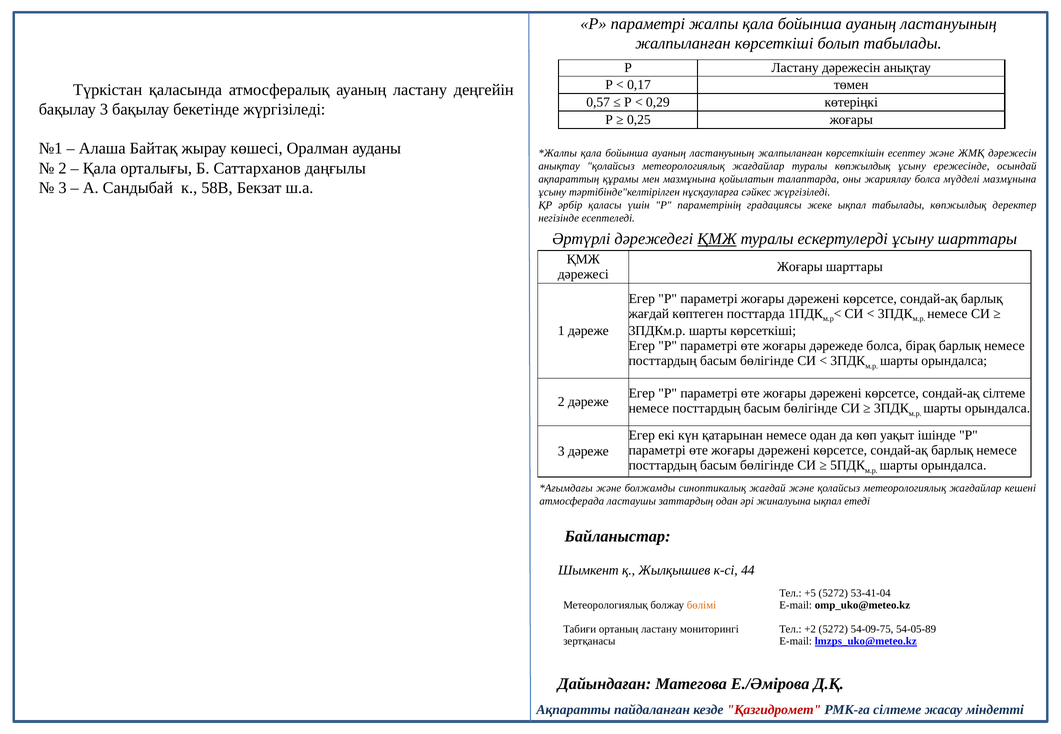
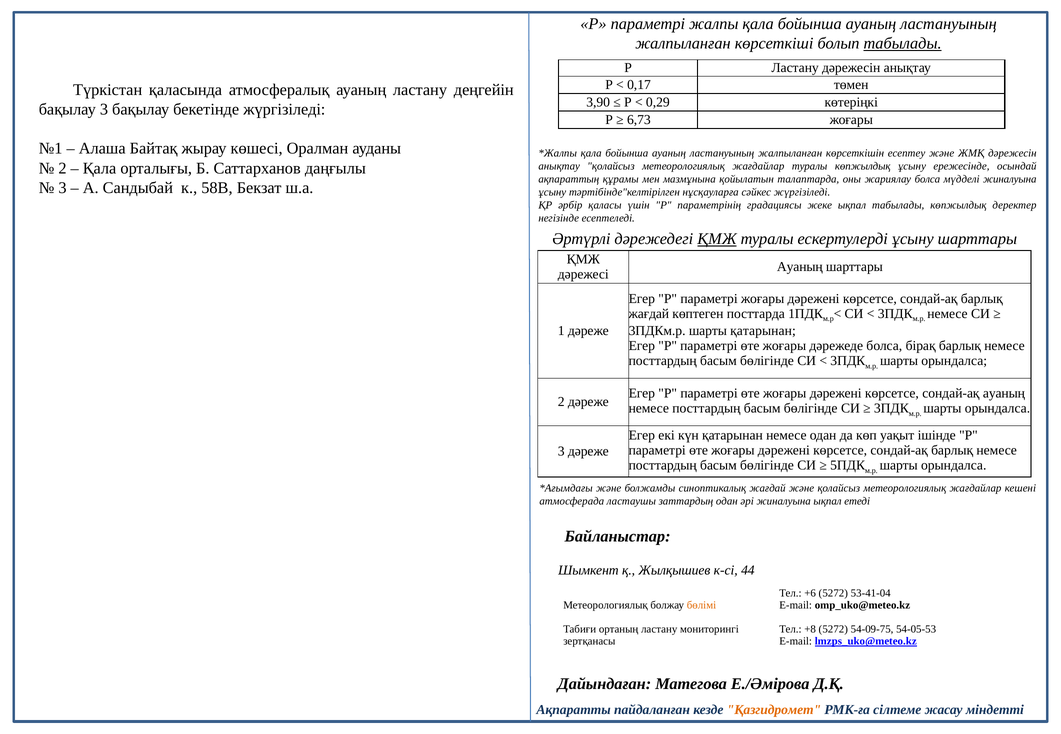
табылады at (903, 44) underline: none -> present
0,57: 0,57 -> 3,90
0,25: 0,25 -> 6,73
мүдделі мазмұнына: мазмұнына -> жиналуына
Жоғары at (800, 267): Жоғары -> Ауаның
шарты көрсеткіші: көрсеткіші -> қатарынан
сондай-ақ сілтеме: сілтеме -> ауаның
+5: +5 -> +6
+2: +2 -> +8
54-05-89: 54-05-89 -> 54-05-53
Қазгидромет colour: red -> orange
